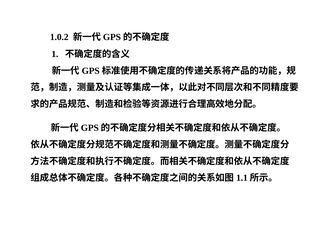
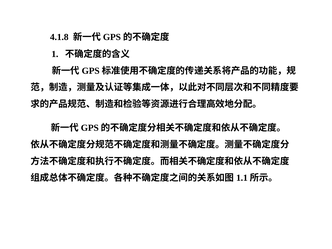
1.0.2: 1.0.2 -> 4.1.8
